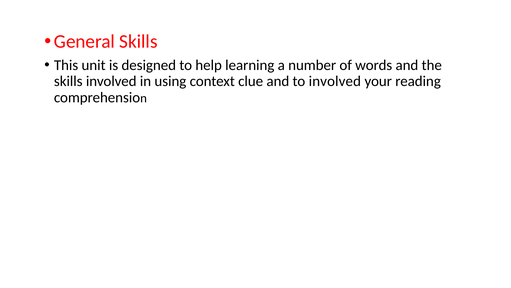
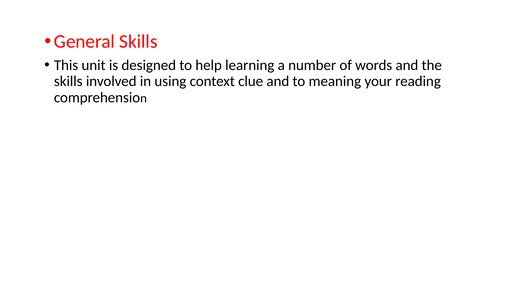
to involved: involved -> meaning
